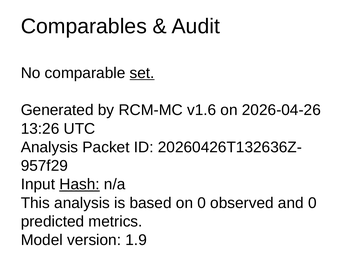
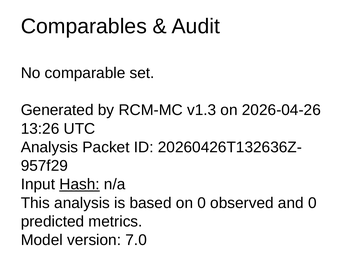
set underline: present -> none
v1.6: v1.6 -> v1.3
1.9: 1.9 -> 7.0
